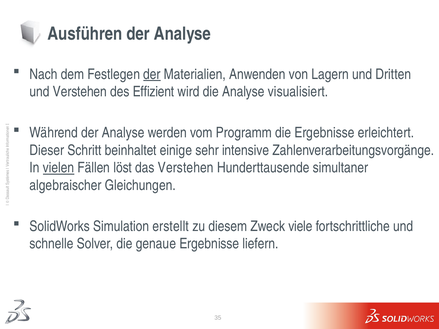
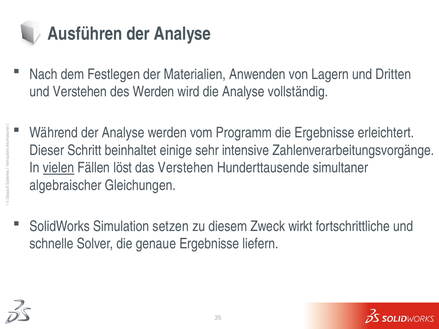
der at (152, 74) underline: present -> none
des Effizient: Effizient -> Werden
visualisiert: visualisiert -> vollständig
erstellt: erstellt -> setzen
viele: viele -> wirkt
